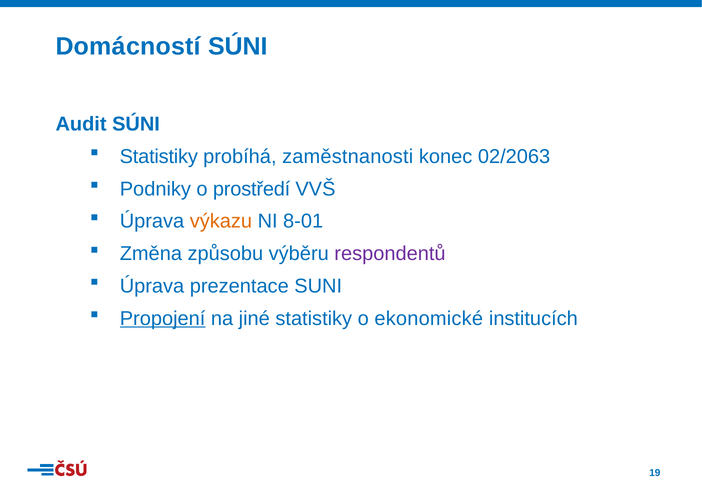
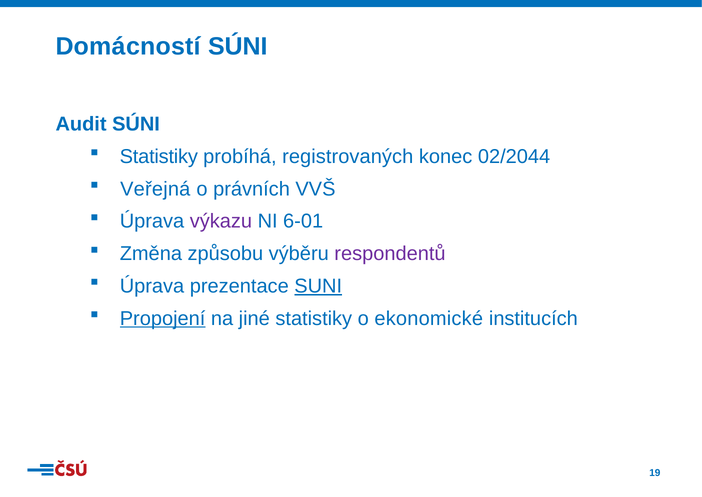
zaměstnanosti: zaměstnanosti -> registrovaných
02/2063: 02/2063 -> 02/2044
Podniky: Podniky -> Veřejná
prostředí: prostředí -> právních
výkazu colour: orange -> purple
8-01: 8-01 -> 6-01
SUNI underline: none -> present
